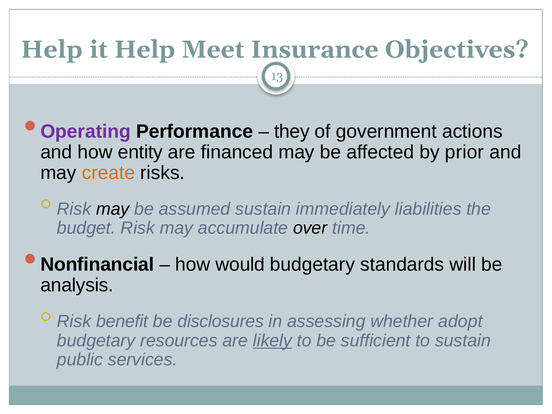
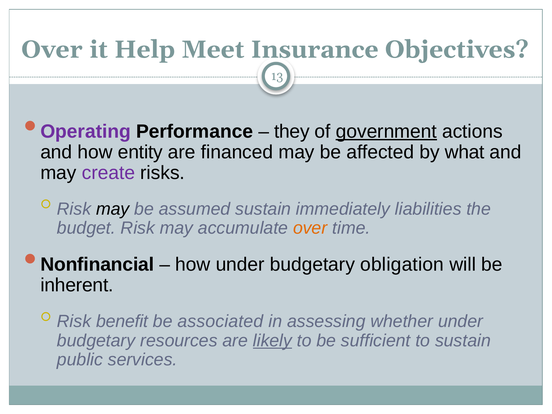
Help at (52, 50): Help -> Over
government underline: none -> present
prior: prior -> what
create colour: orange -> purple
over at (310, 228) colour: black -> orange
how would: would -> under
standards: standards -> obligation
analysis: analysis -> inherent
disclosures: disclosures -> associated
whether adopt: adopt -> under
